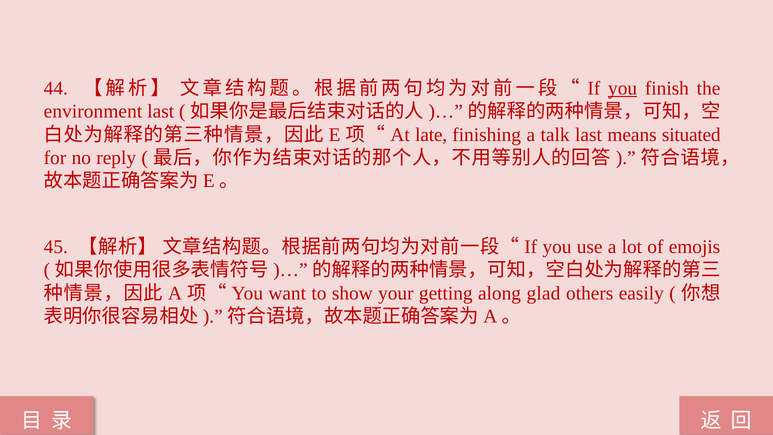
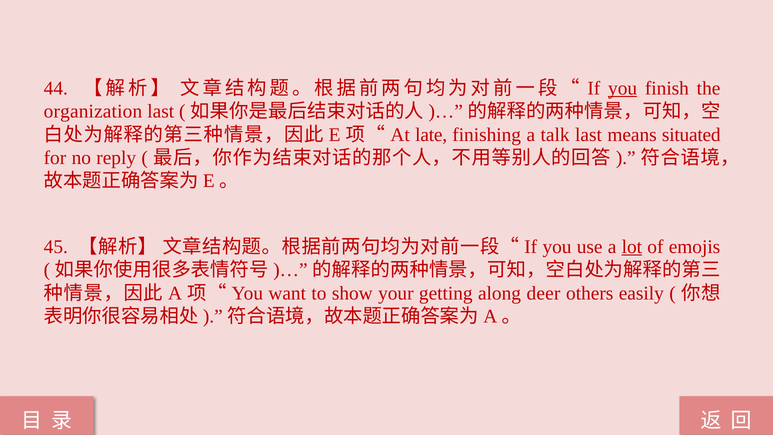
environment: environment -> organization
lot underline: none -> present
glad: glad -> deer
